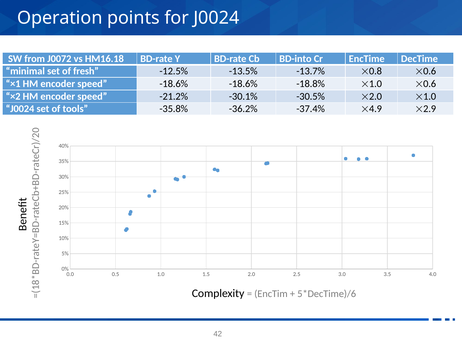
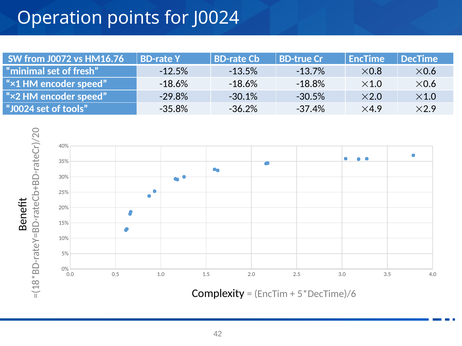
HM16.18: HM16.18 -> HM16.76
BD-into: BD-into -> BD-true
-21.2%: -21.2% -> -29.8%
